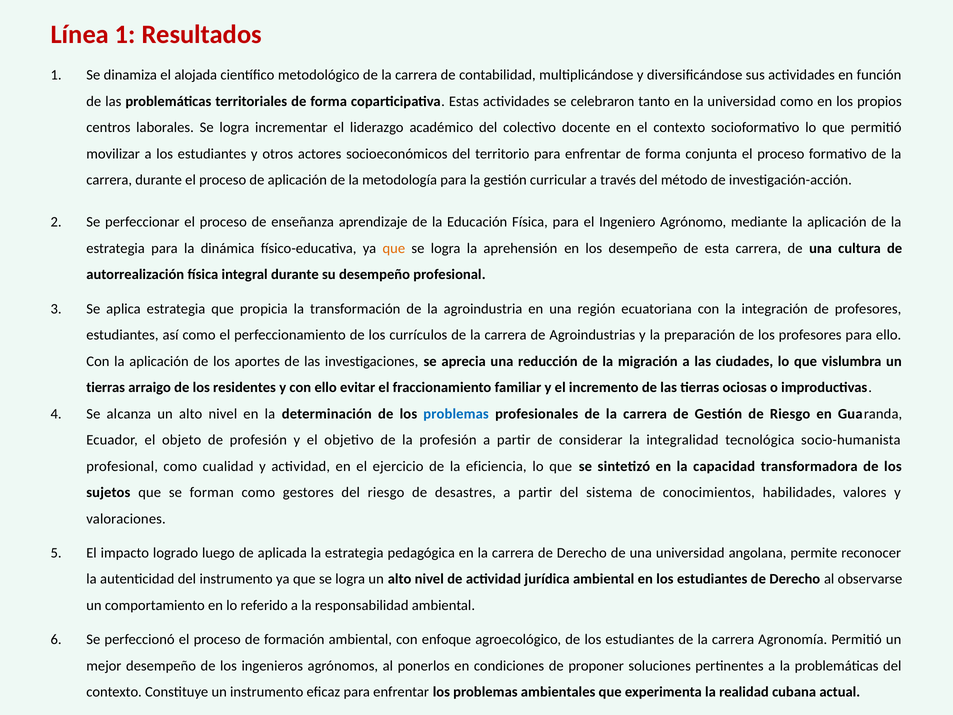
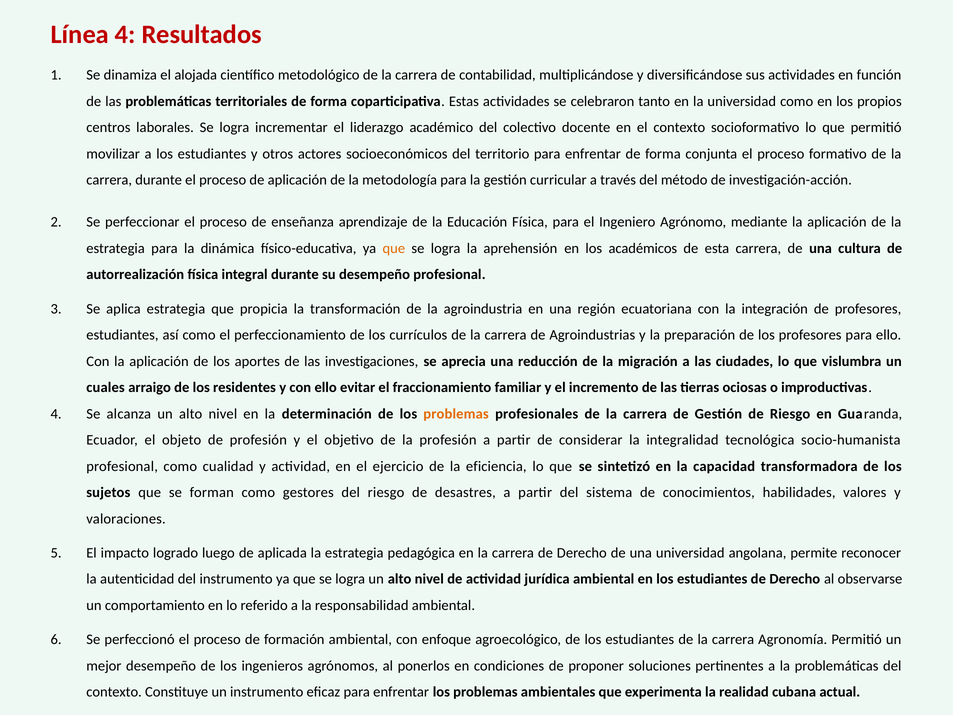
Línea 1: 1 -> 4
los desempeño: desempeño -> académicos
tierras at (106, 387): tierras -> cuales
problemas at (456, 414) colour: blue -> orange
